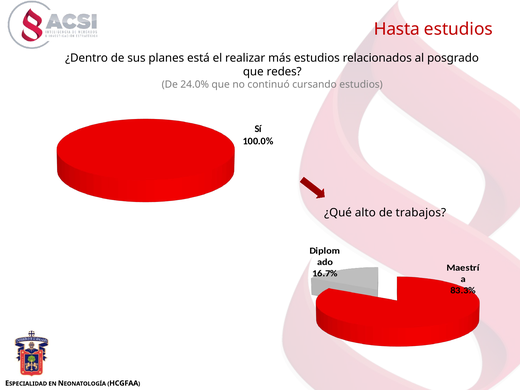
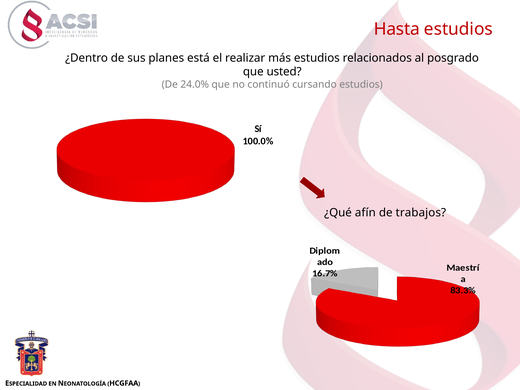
redes: redes -> usted
alto: alto -> afín
